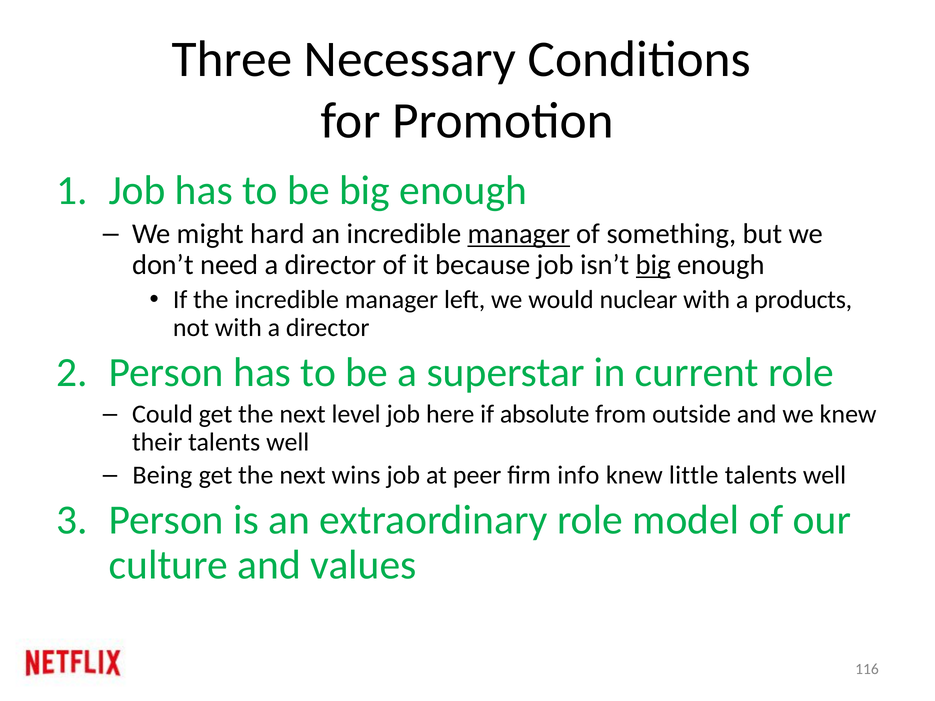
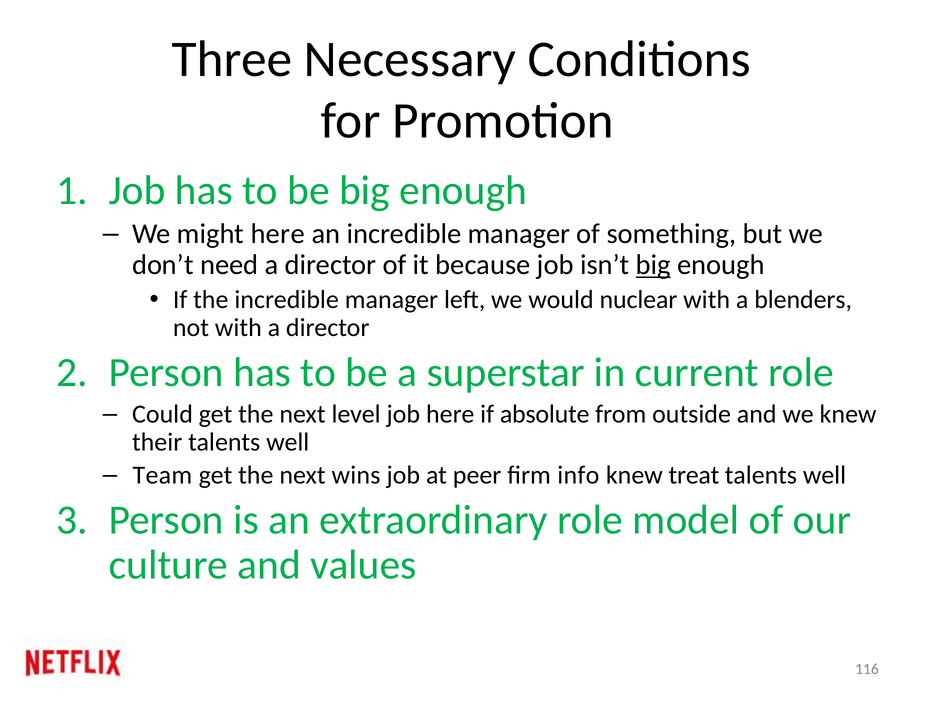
might hard: hard -> here
manager at (519, 234) underline: present -> none
products: products -> blenders
Being: Being -> Team
little: little -> treat
